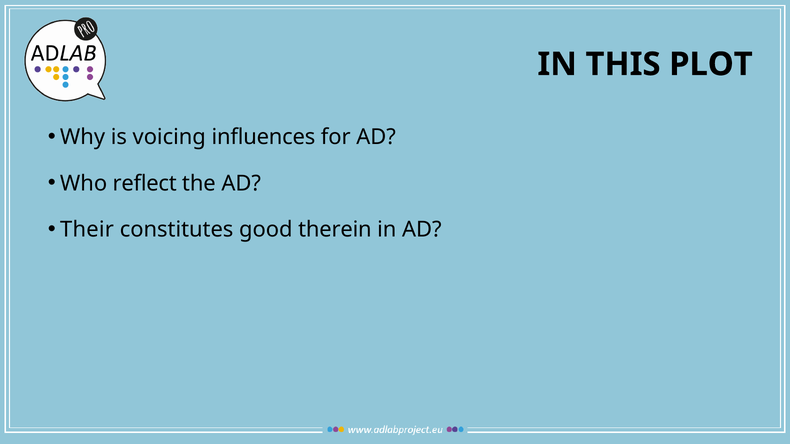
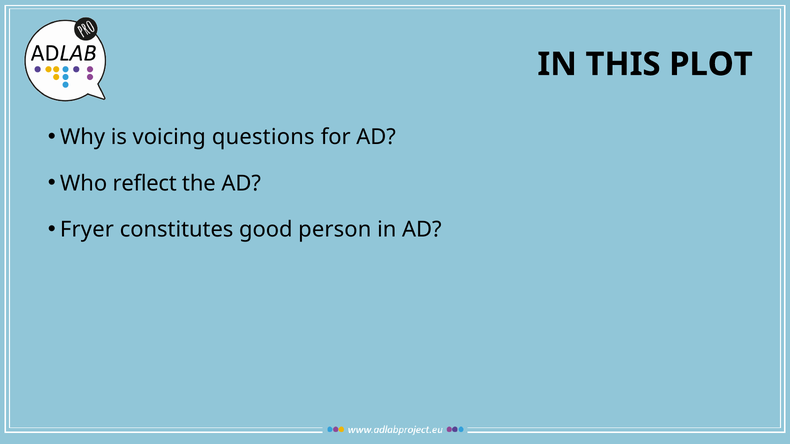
influences: influences -> questions
Their: Their -> Fryer
therein: therein -> person
